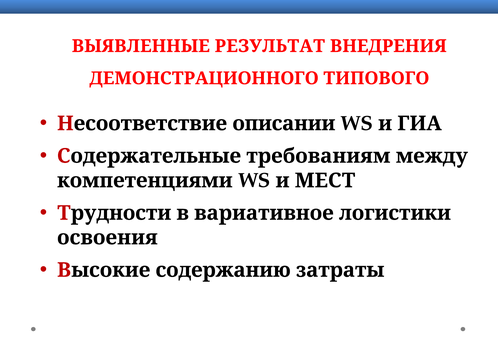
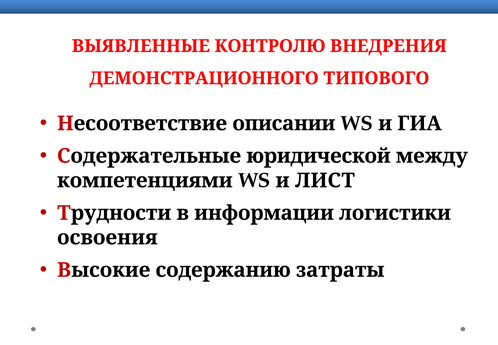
РЕЗУЛЬТАТ: РЕЗУЛЬТАТ -> КОНТРОЛЮ
требованиям: требованиям -> юридической
МЕСТ: МЕСТ -> ЛИСТ
вариативное: вариативное -> информации
